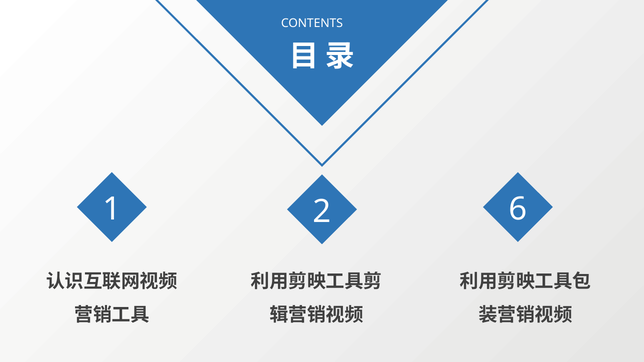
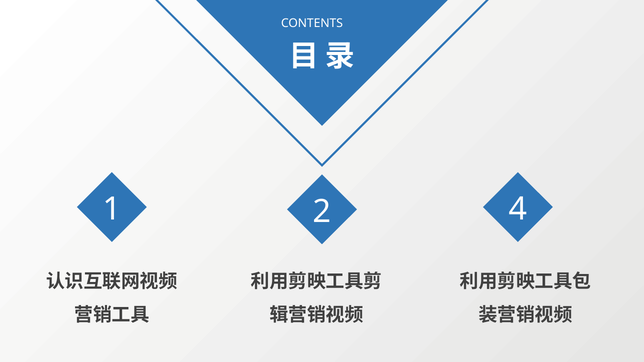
6: 6 -> 4
